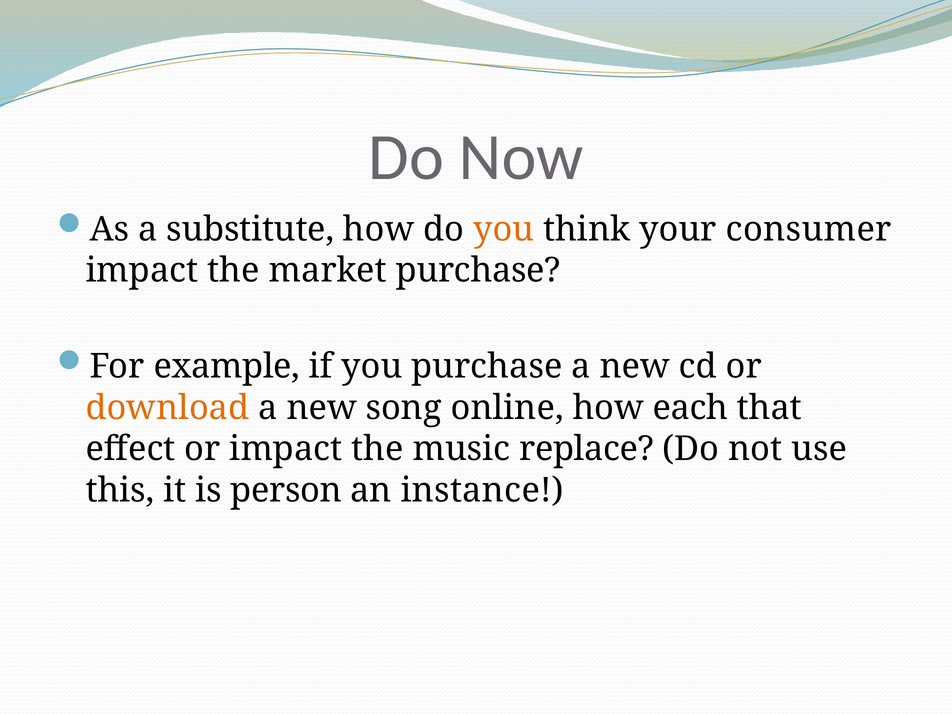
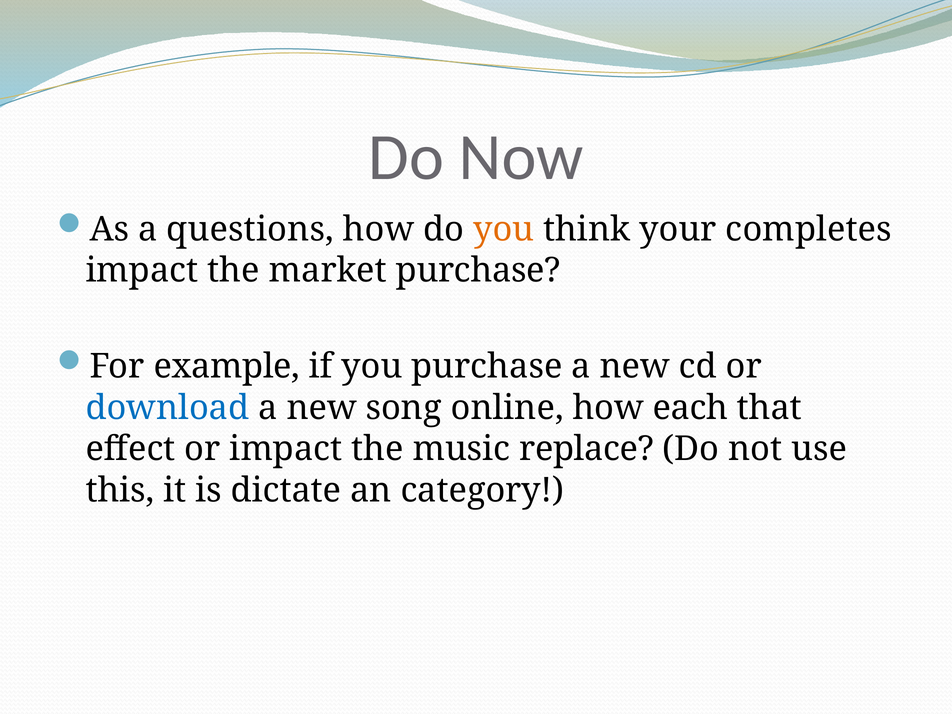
substitute: substitute -> questions
consumer: consumer -> completes
download colour: orange -> blue
person: person -> dictate
instance: instance -> category
